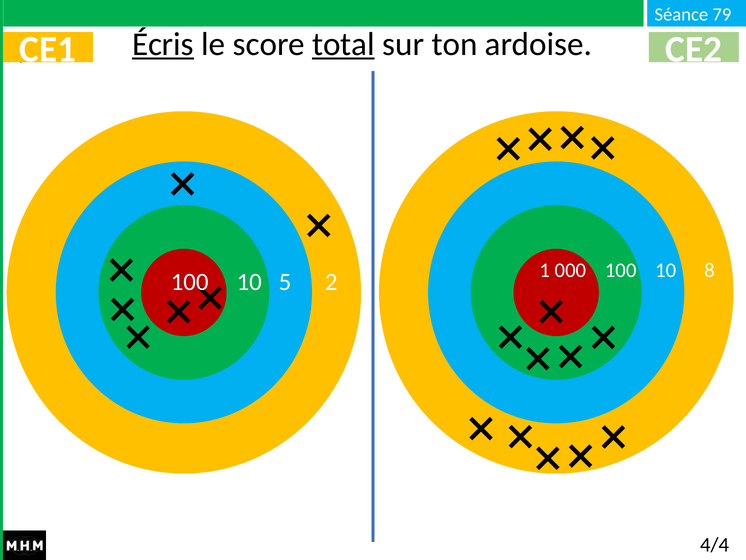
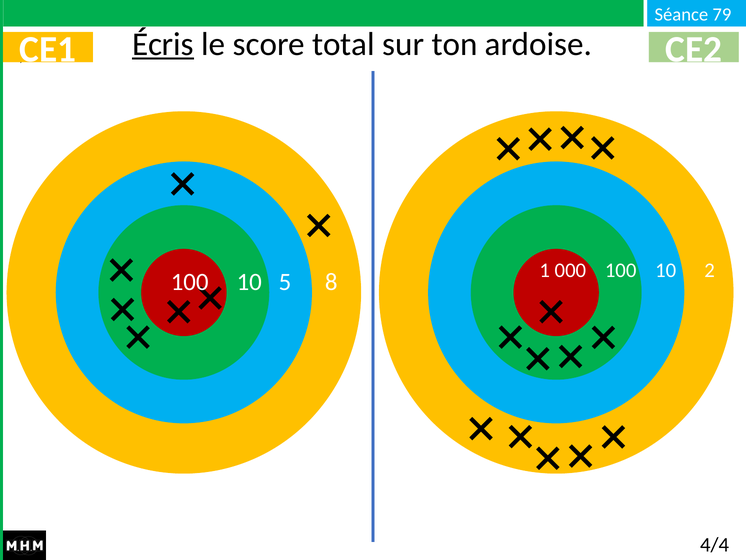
total underline: present -> none
8: 8 -> 2
2: 2 -> 8
